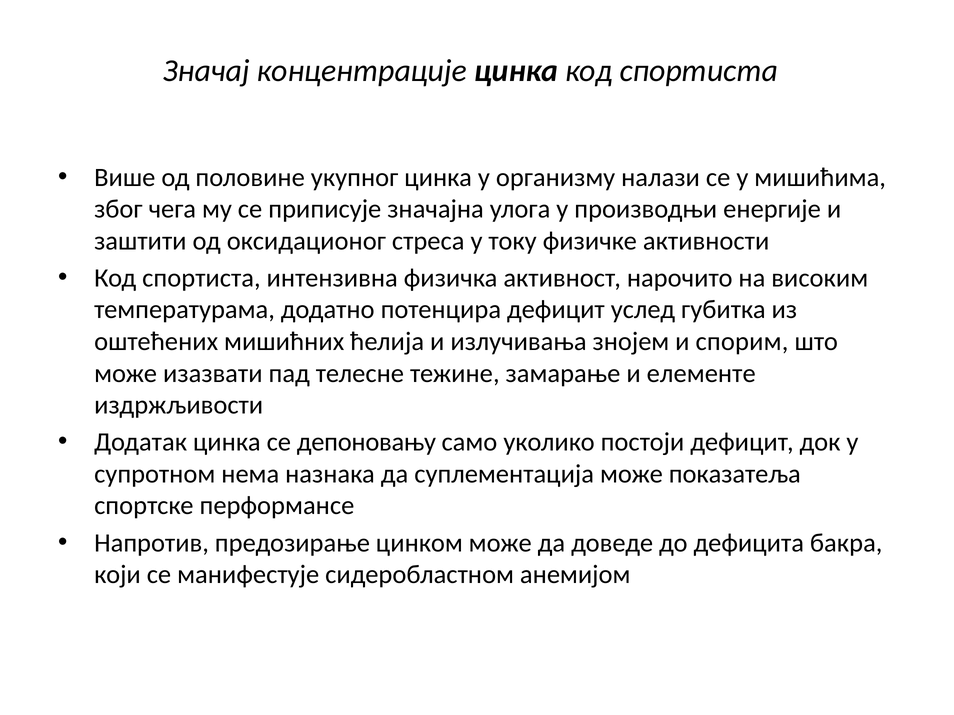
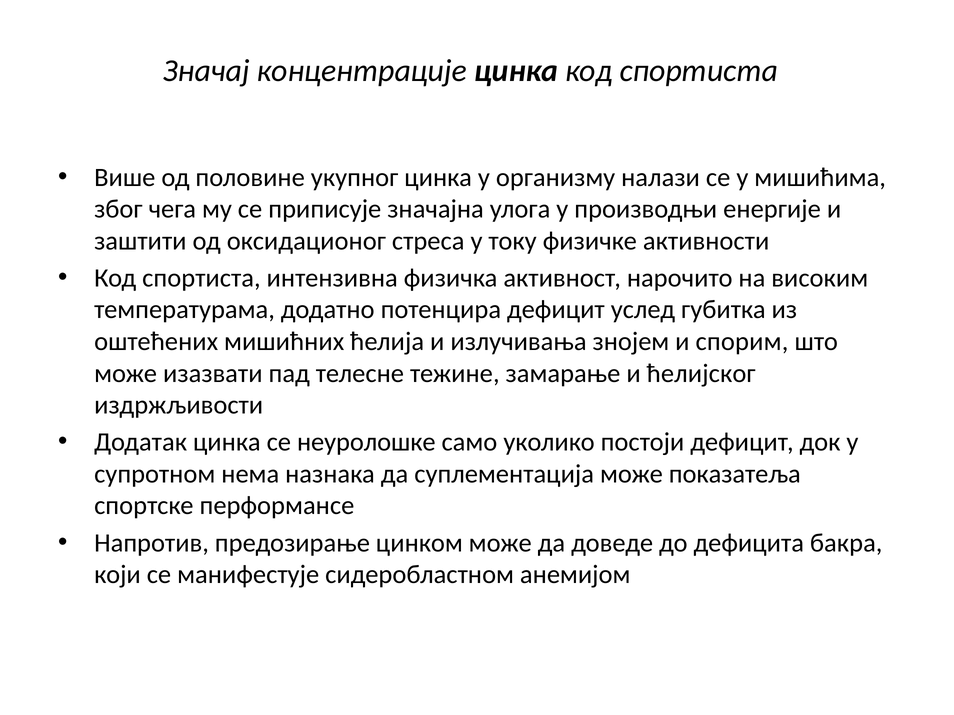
елементе: елементе -> ћелијског
депоновању: депоновању -> неуролошке
